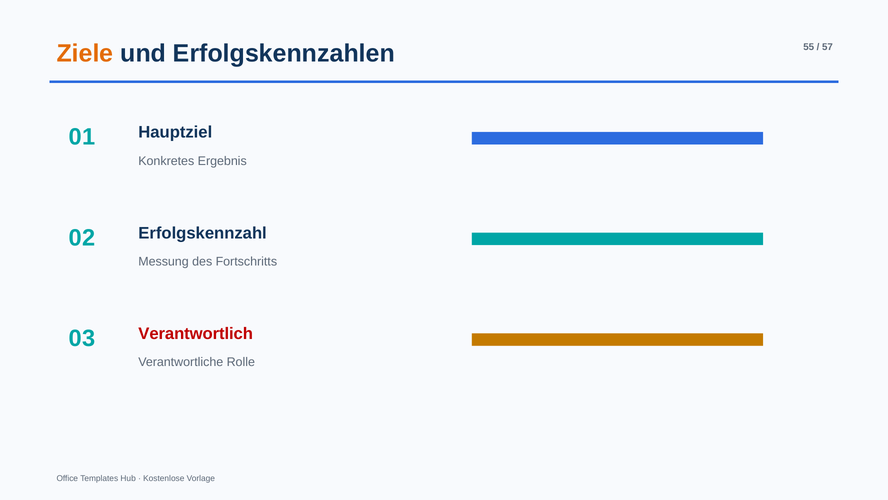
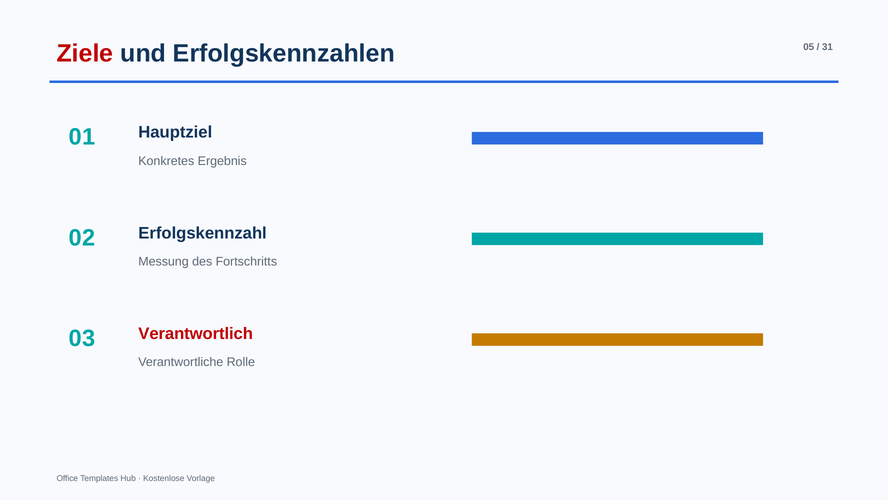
Ziele colour: orange -> red
55: 55 -> 05
57: 57 -> 31
